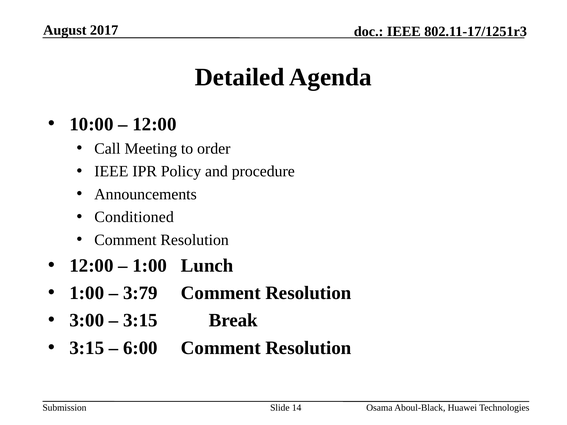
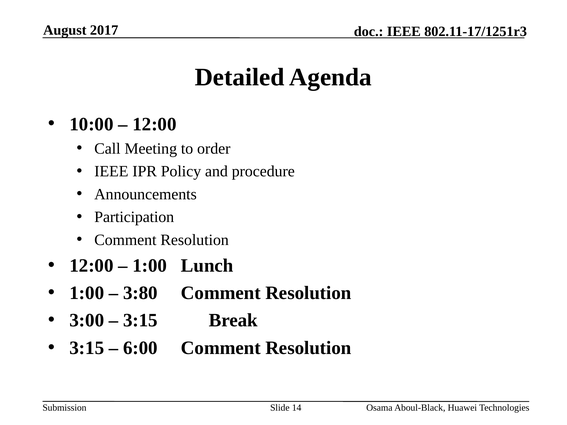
Conditioned: Conditioned -> Participation
3:79: 3:79 -> 3:80
